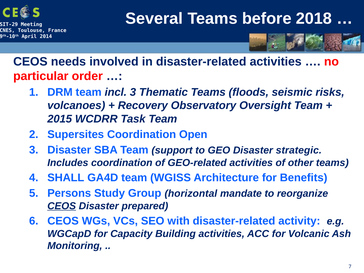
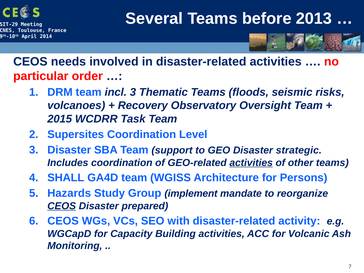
2018: 2018 -> 2013
Open: Open -> Level
activities at (251, 163) underline: none -> present
Benefits: Benefits -> Persons
Persons: Persons -> Hazards
horizontal: horizontal -> implement
